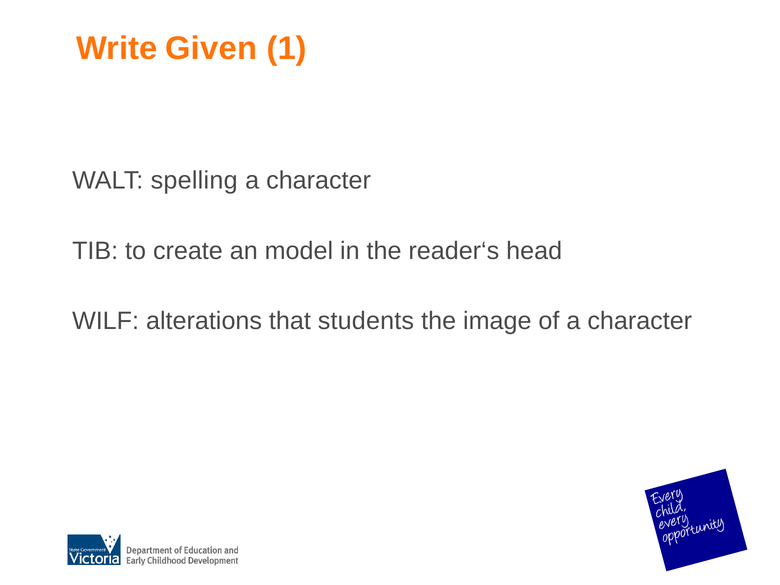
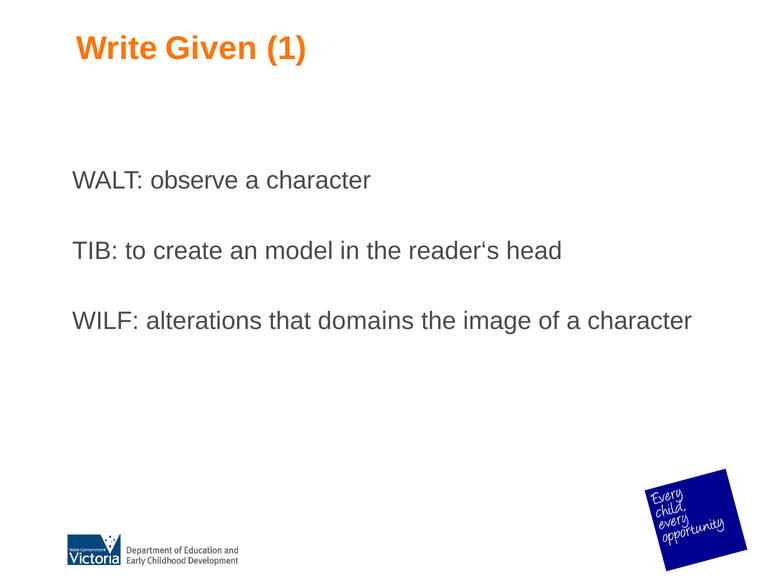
spelling: spelling -> observe
students: students -> domains
